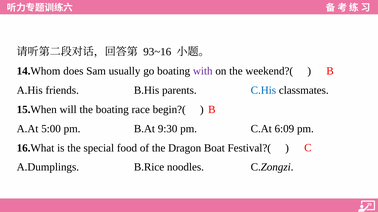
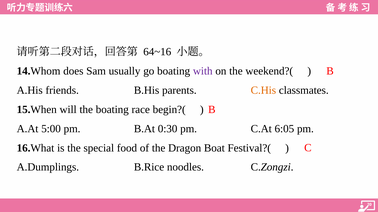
93~16: 93~16 -> 64~16
C.His colour: blue -> orange
9:30: 9:30 -> 0:30
6:09: 6:09 -> 6:05
